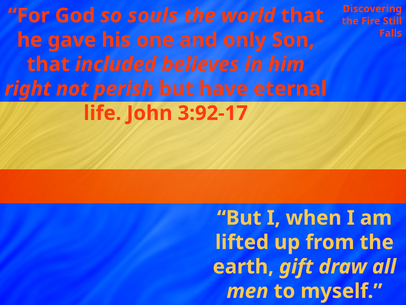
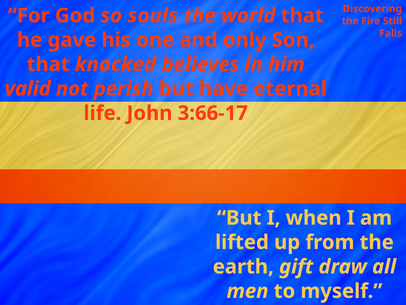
included: included -> knocked
right: right -> valid
3:92-17: 3:92-17 -> 3:66-17
